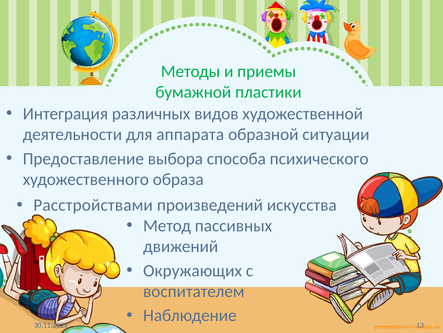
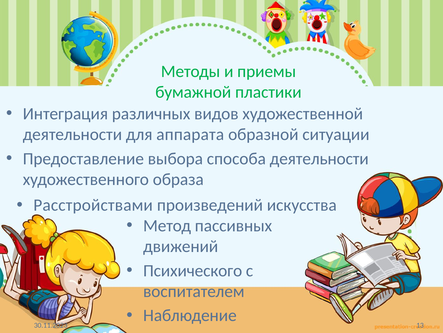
способа психического: психического -> деятельности
Окружающих: Окружающих -> Психического
